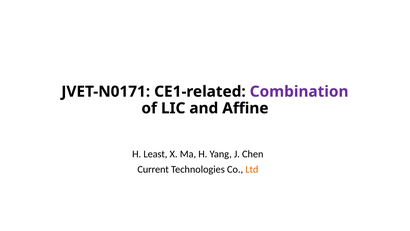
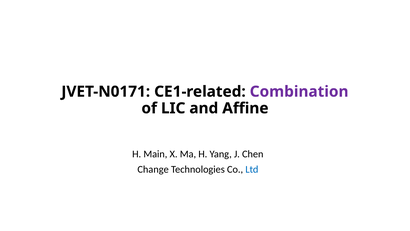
Least: Least -> Main
Current: Current -> Change
Ltd colour: orange -> blue
